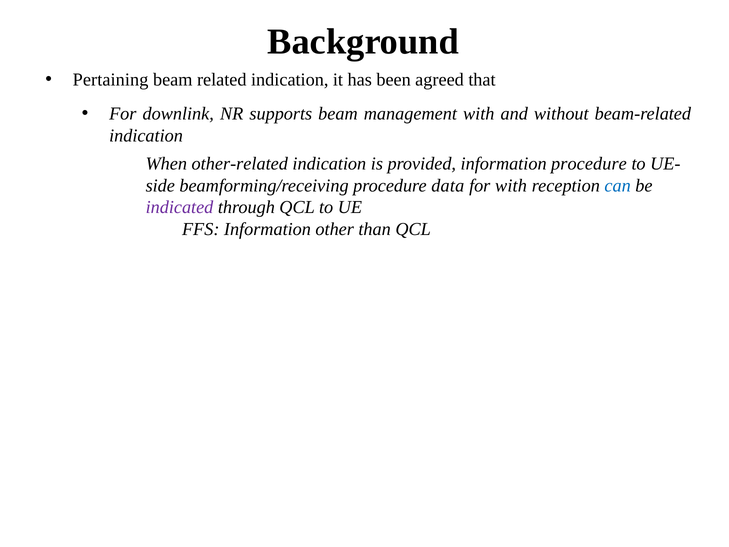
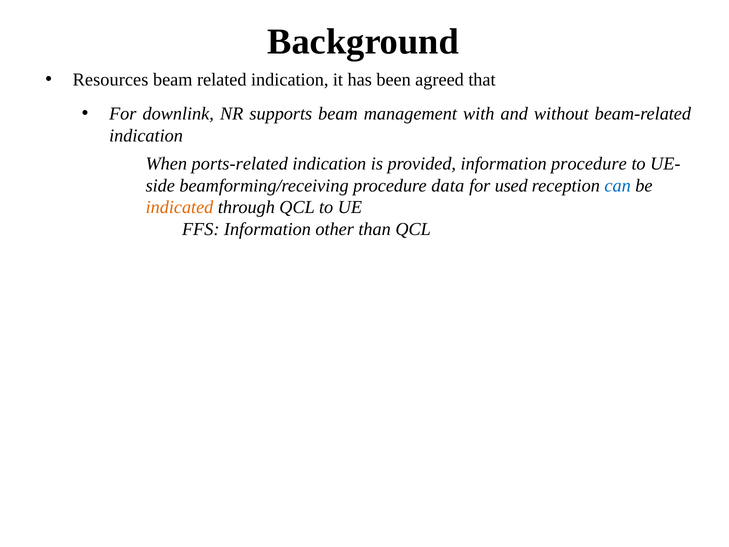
Pertaining: Pertaining -> Resources
other-related: other-related -> ports-related
for with: with -> used
indicated colour: purple -> orange
